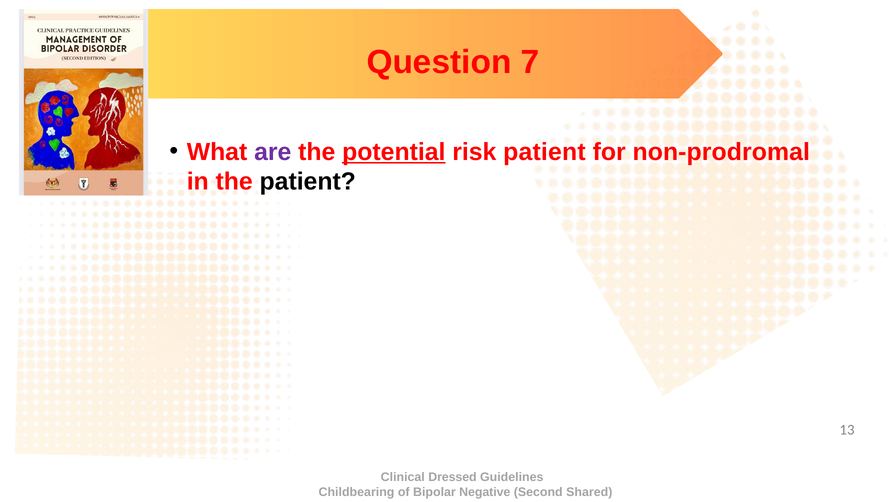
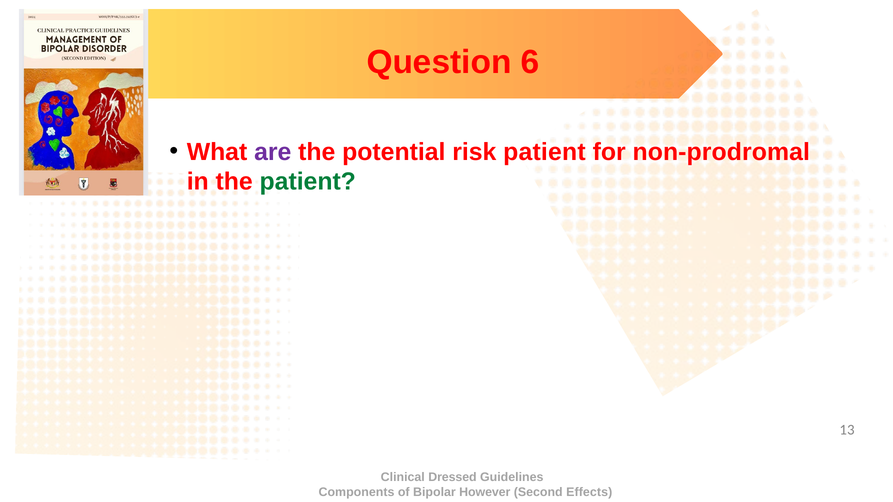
7: 7 -> 6
potential underline: present -> none
patient at (308, 182) colour: black -> green
Childbearing: Childbearing -> Components
Negative: Negative -> However
Shared: Shared -> Effects
